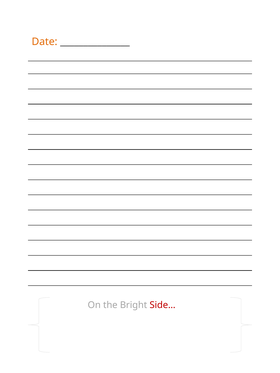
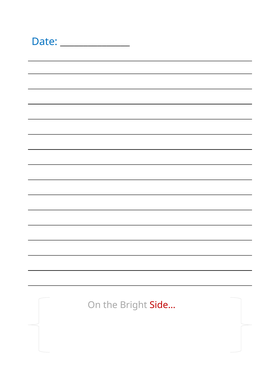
Date colour: orange -> blue
